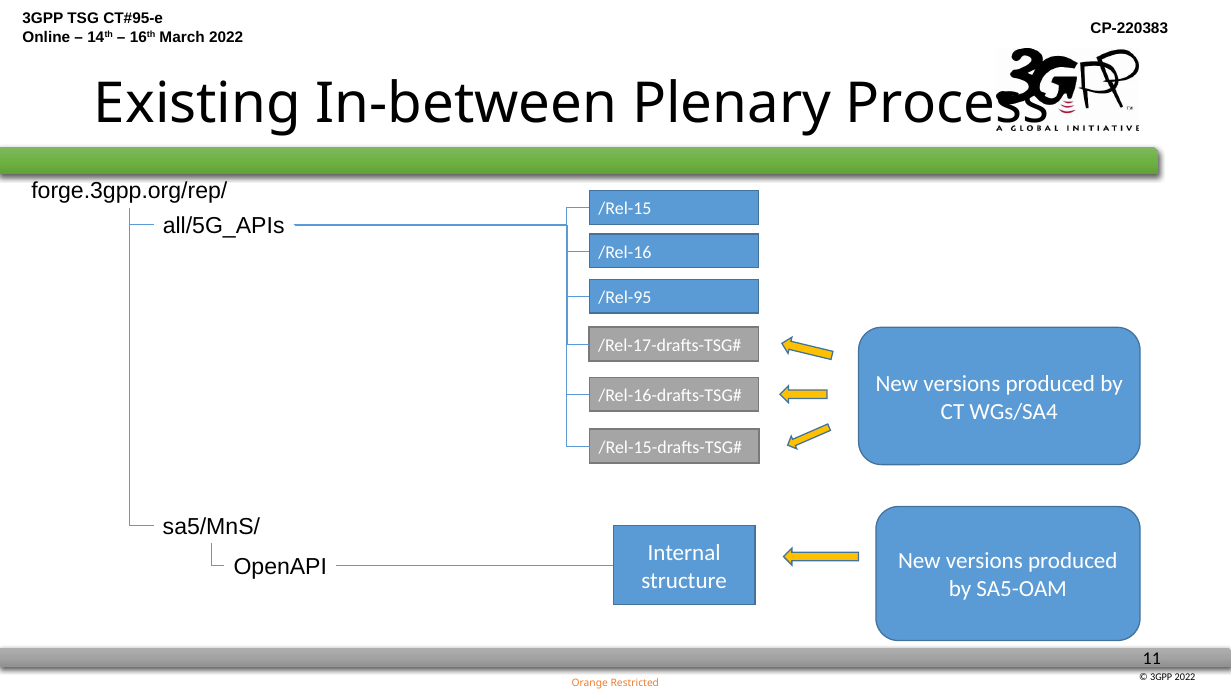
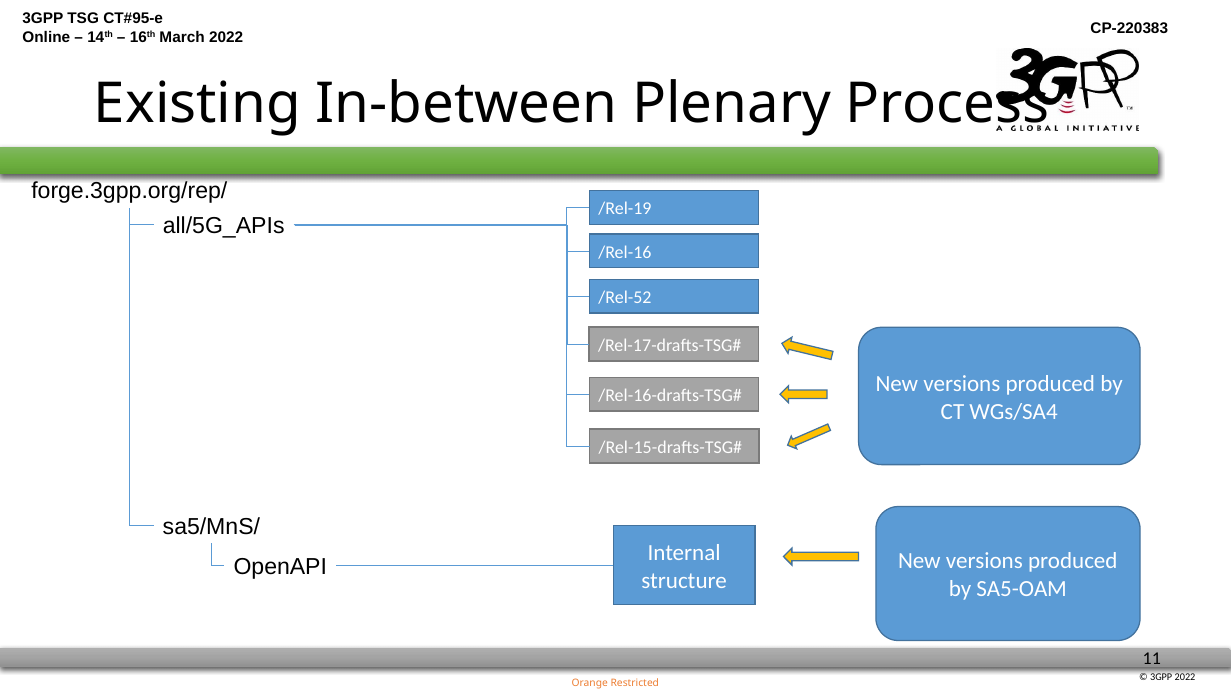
/Rel-15: /Rel-15 -> /Rel-19
/Rel-95: /Rel-95 -> /Rel-52
